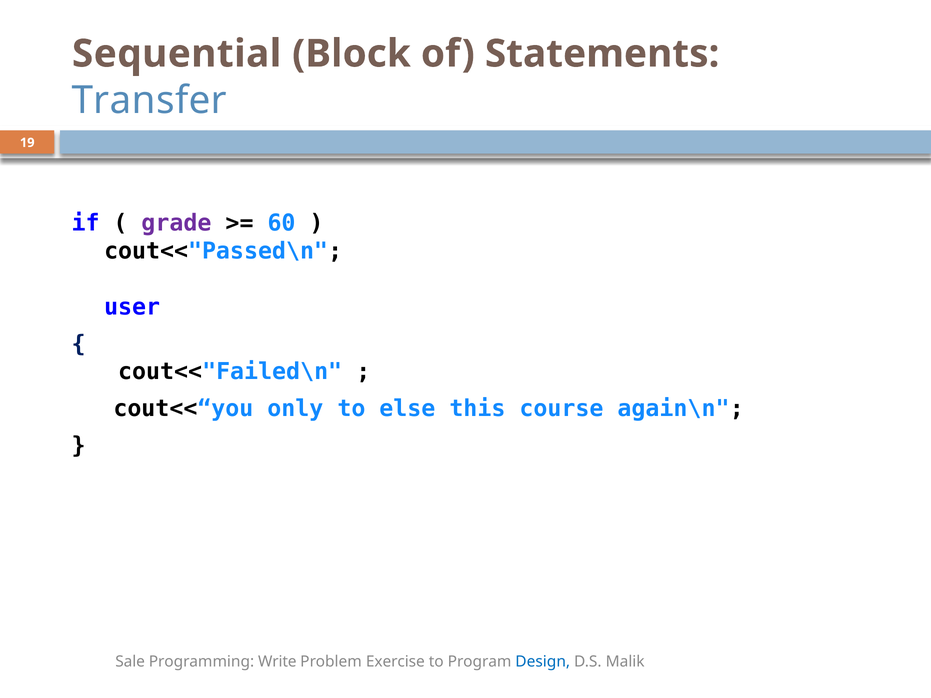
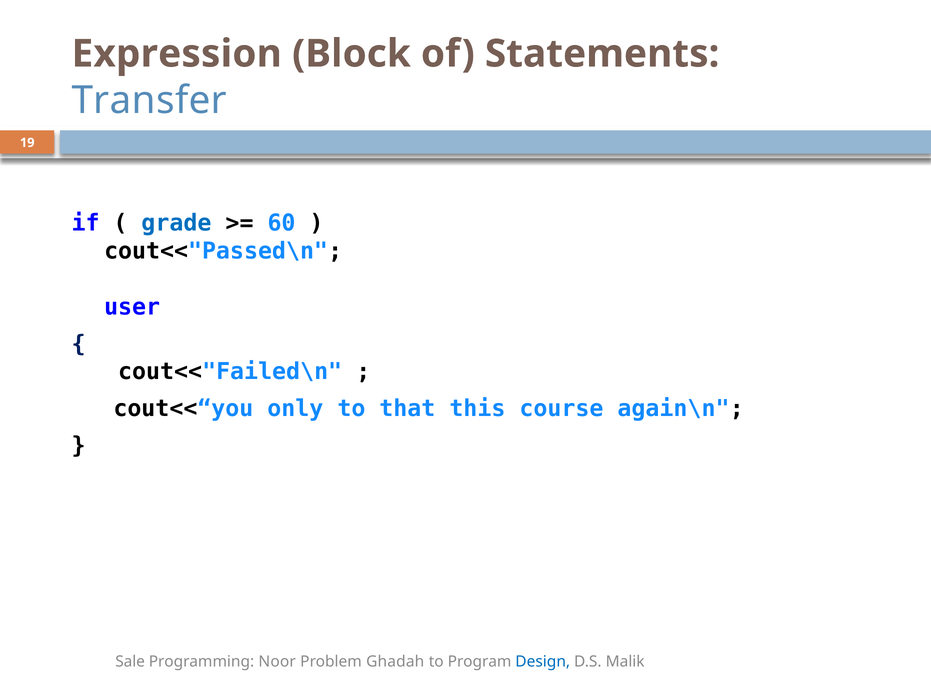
Sequential: Sequential -> Expression
grade colour: purple -> blue
else: else -> that
Write: Write -> Noor
Exercise: Exercise -> Ghadah
